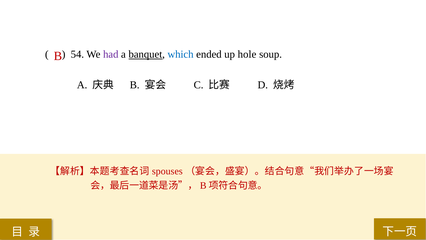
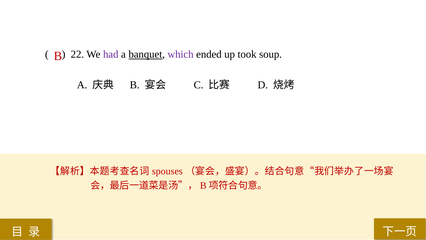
54: 54 -> 22
which colour: blue -> purple
hole: hole -> took
